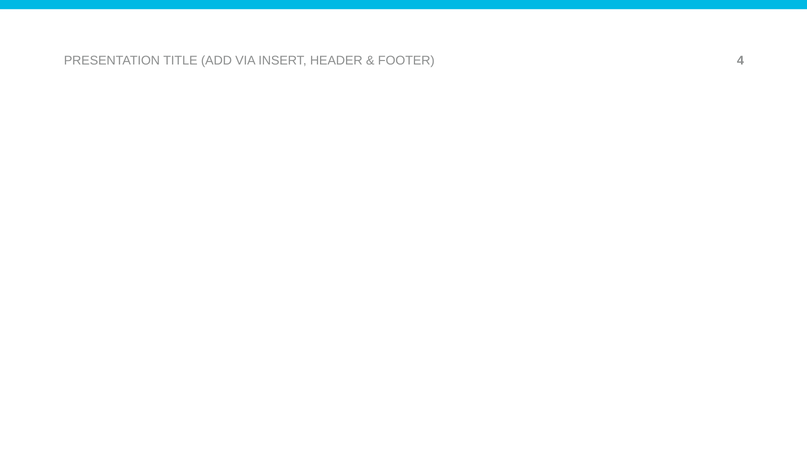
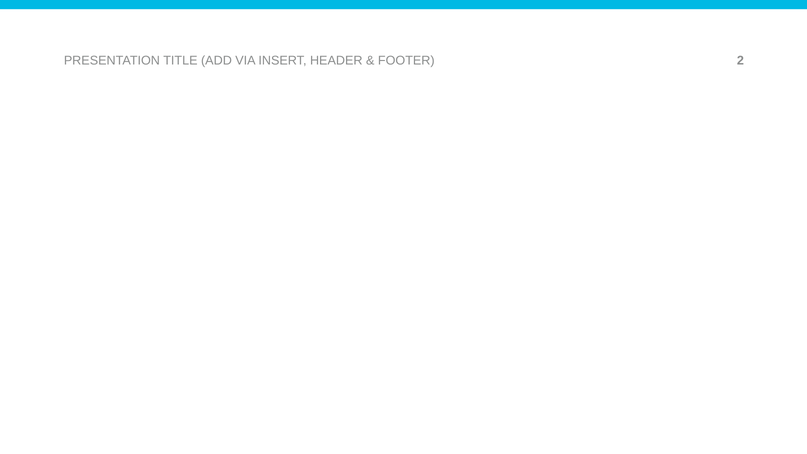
4: 4 -> 2
